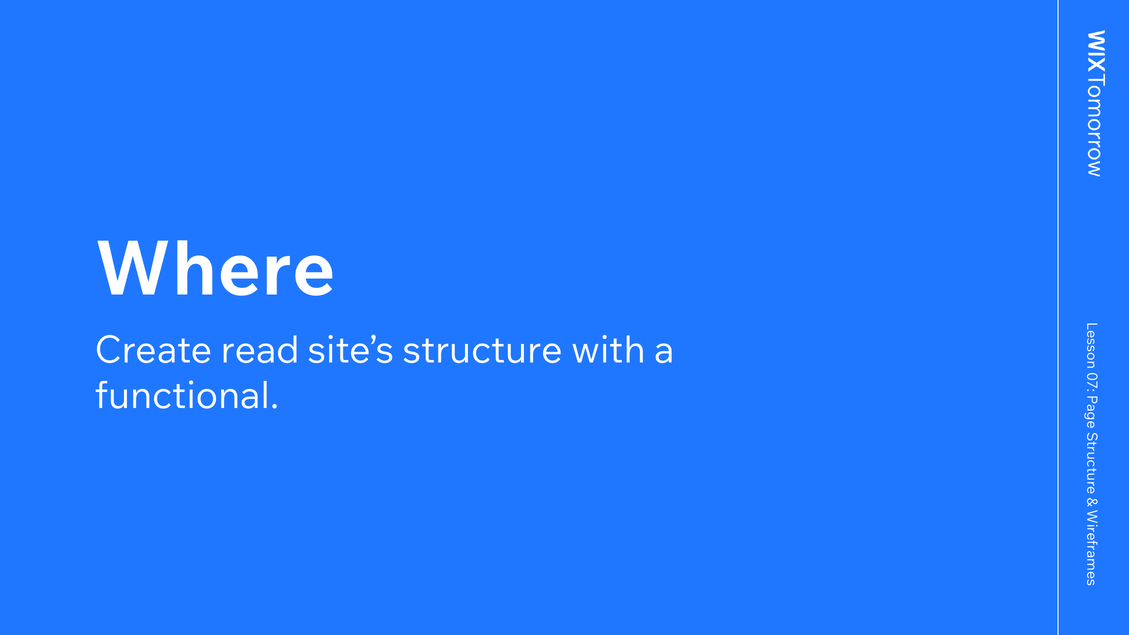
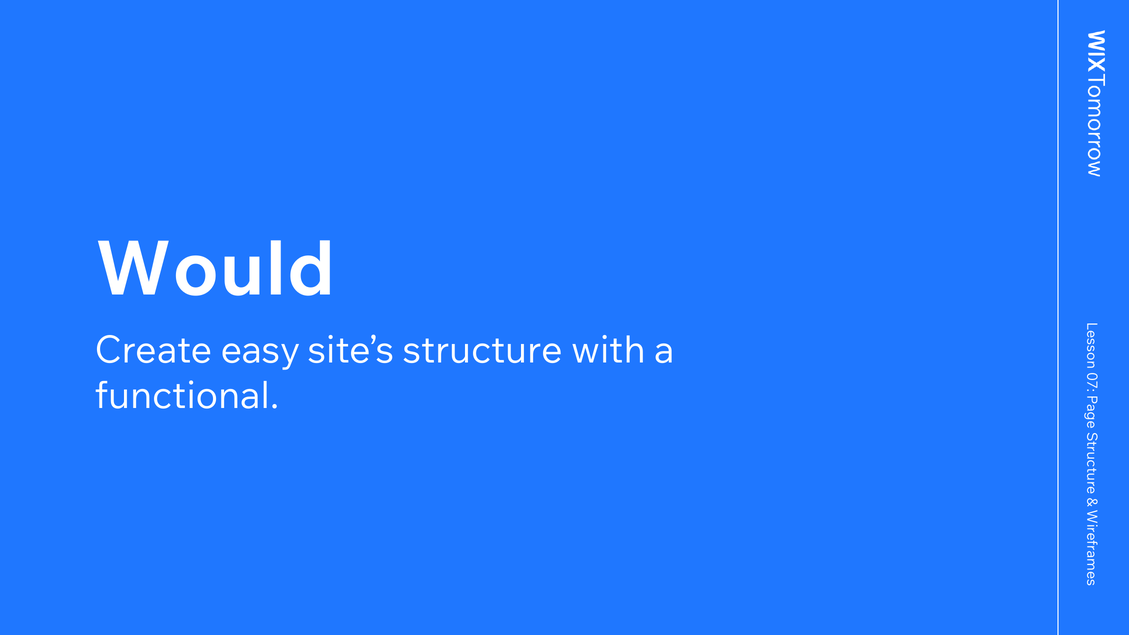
Where: Where -> Would
read: read -> easy
